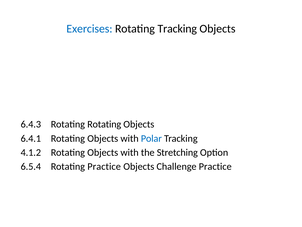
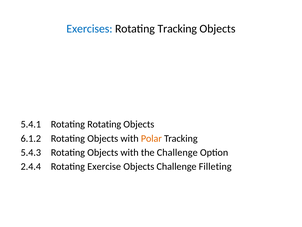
6.4.3: 6.4.3 -> 5.4.1
6.4.1: 6.4.1 -> 6.1.2
Polar colour: blue -> orange
4.1.2: 4.1.2 -> 5.4.3
the Stretching: Stretching -> Challenge
6.5.4: 6.5.4 -> 2.4.4
Rotating Practice: Practice -> Exercise
Challenge Practice: Practice -> Filleting
